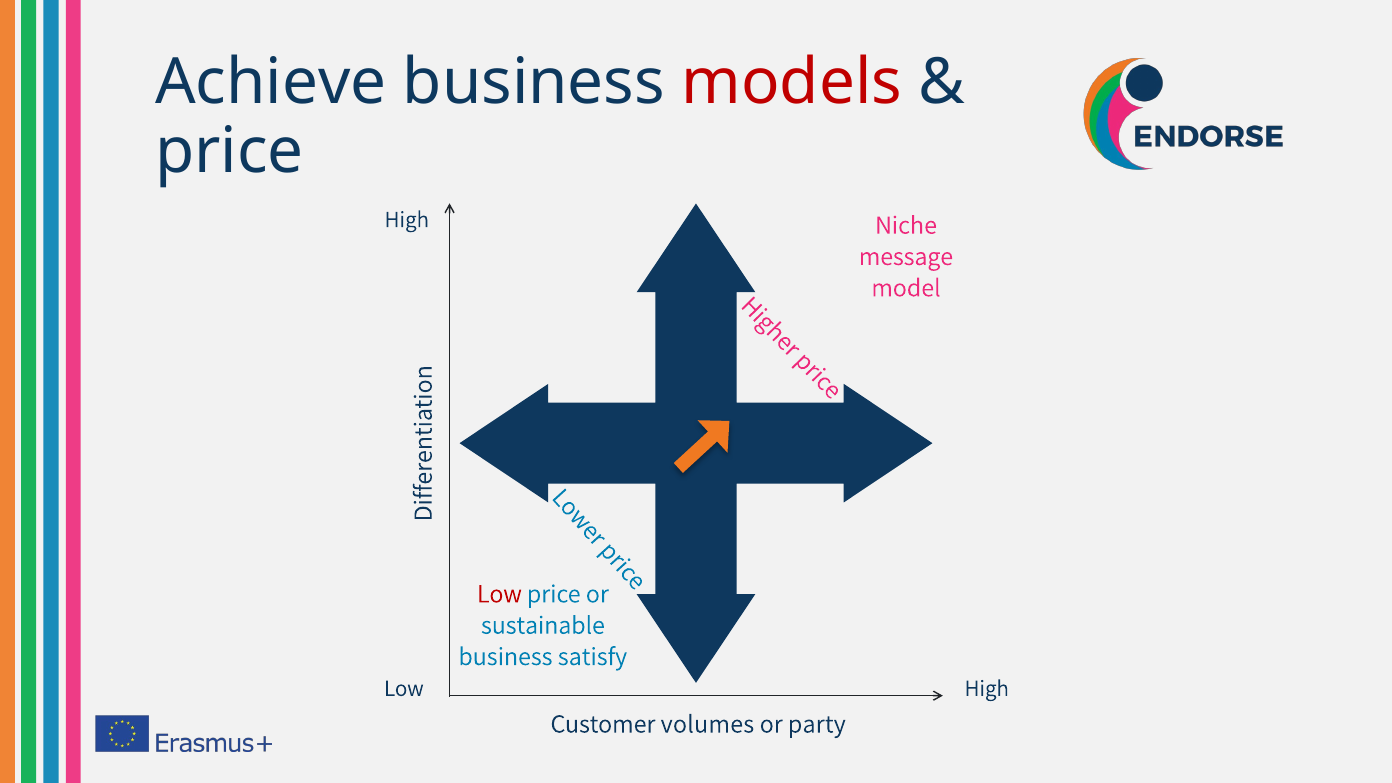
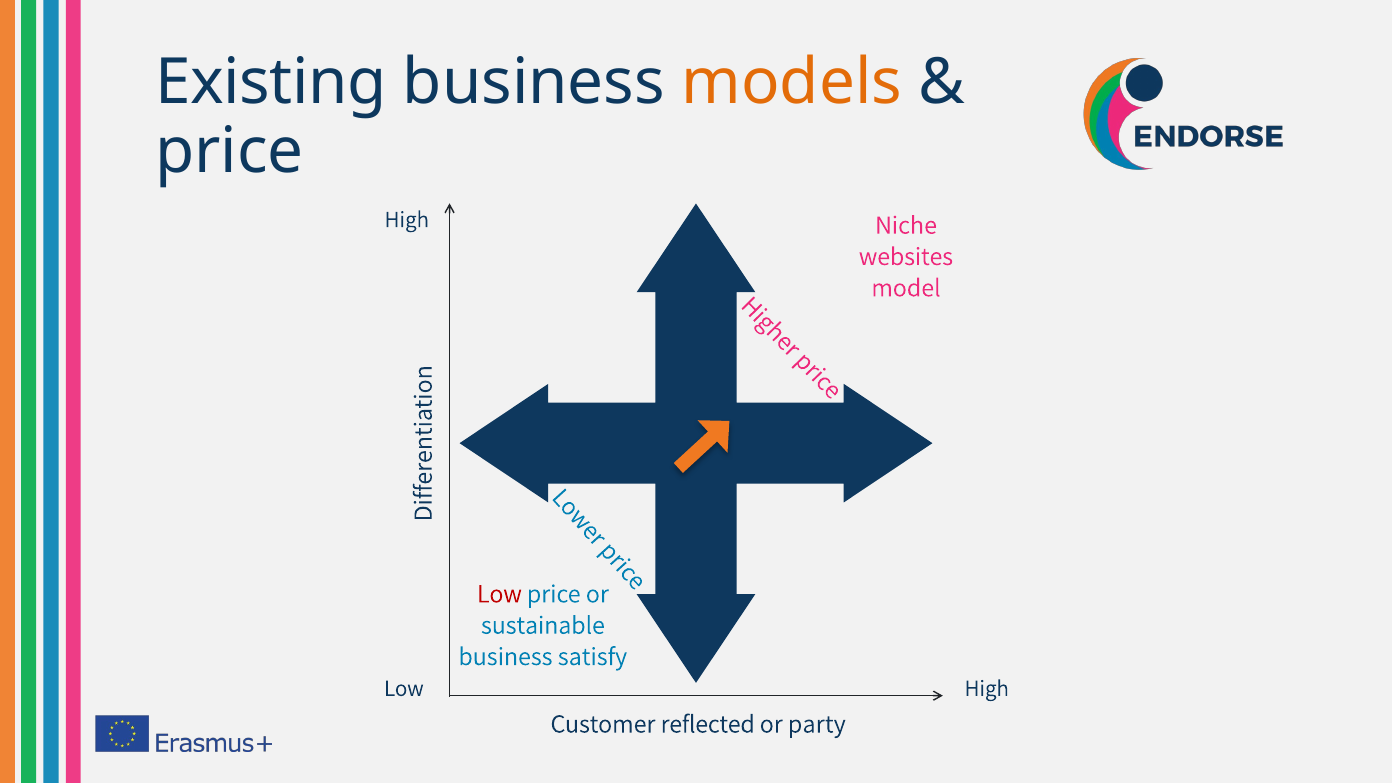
Achieve: Achieve -> Existing
models colour: red -> orange
message: message -> websites
volumes: volumes -> reflected
